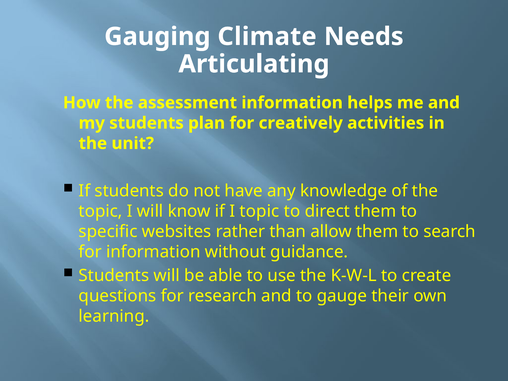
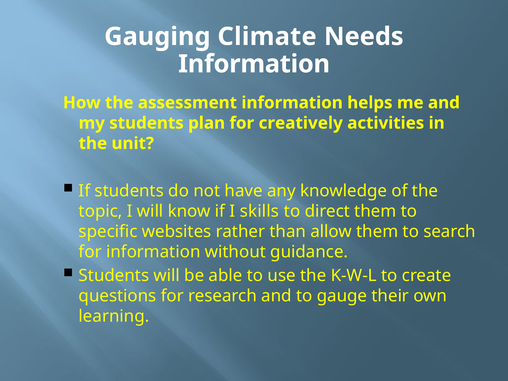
Articulating at (254, 64): Articulating -> Information
I topic: topic -> skills
